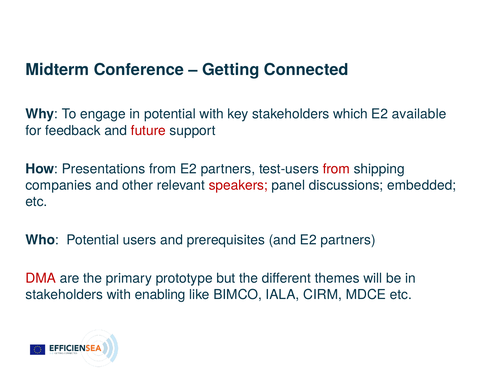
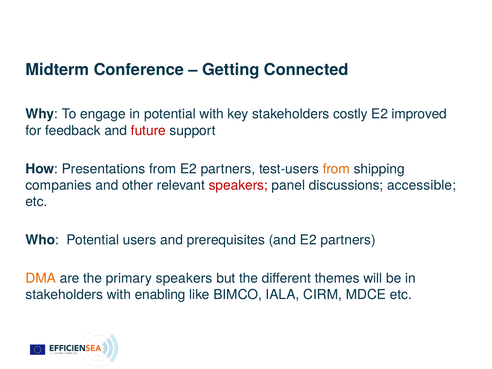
which: which -> costly
available: available -> improved
from at (336, 169) colour: red -> orange
embedded: embedded -> accessible
DMA colour: red -> orange
primary prototype: prototype -> speakers
